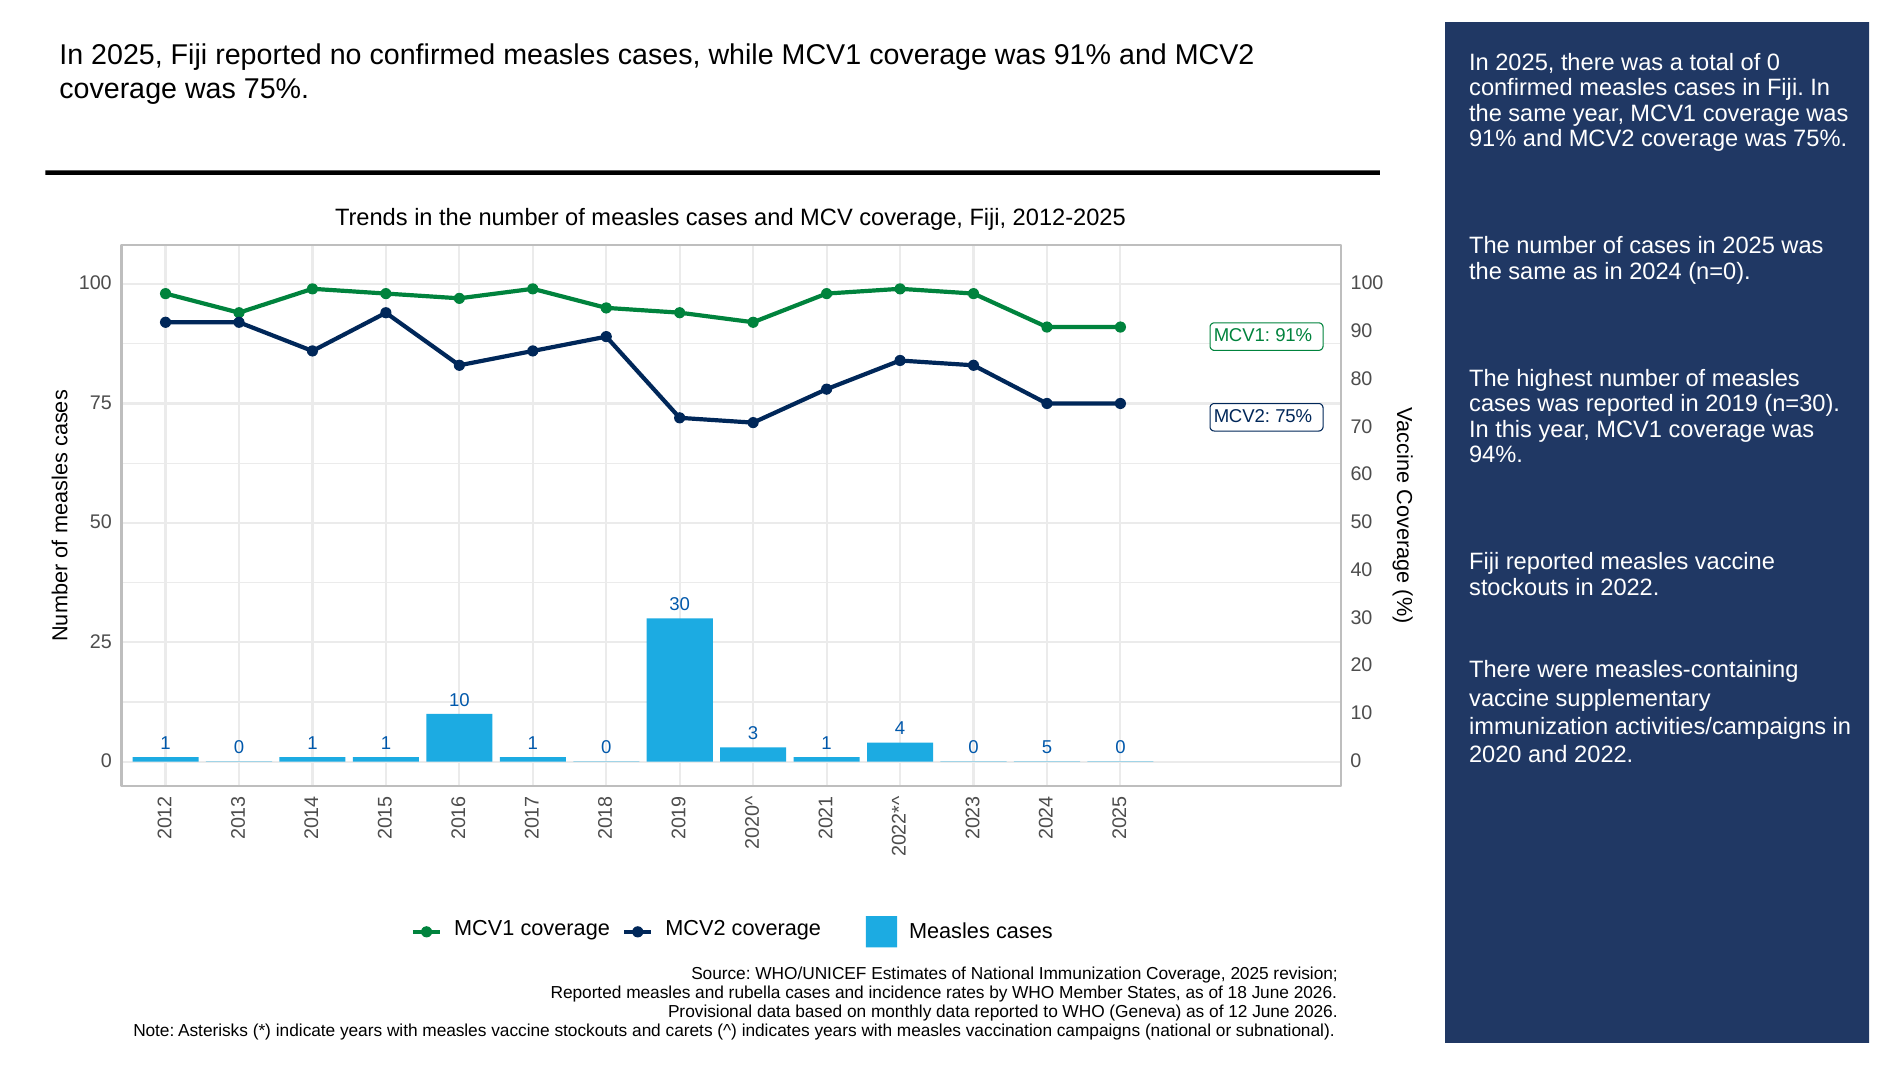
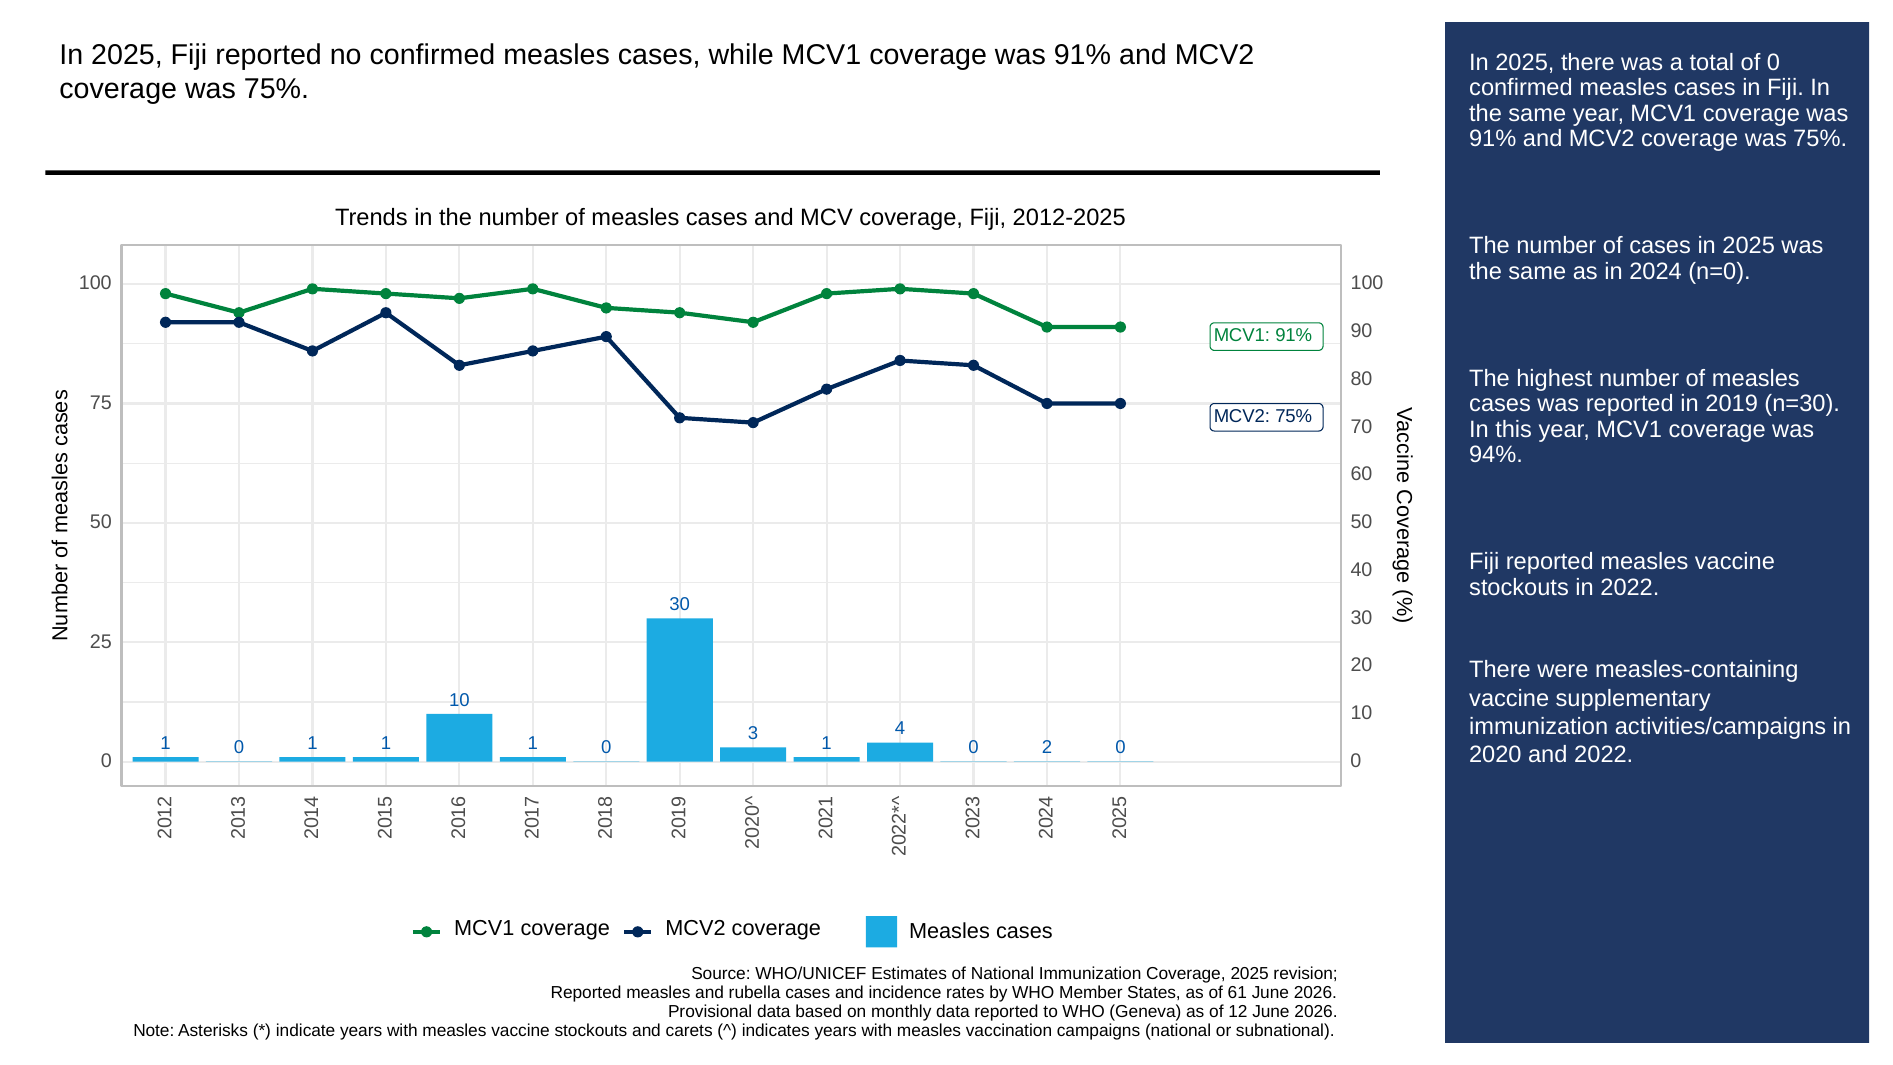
5 at (1047, 748): 5 -> 2
18: 18 -> 61
